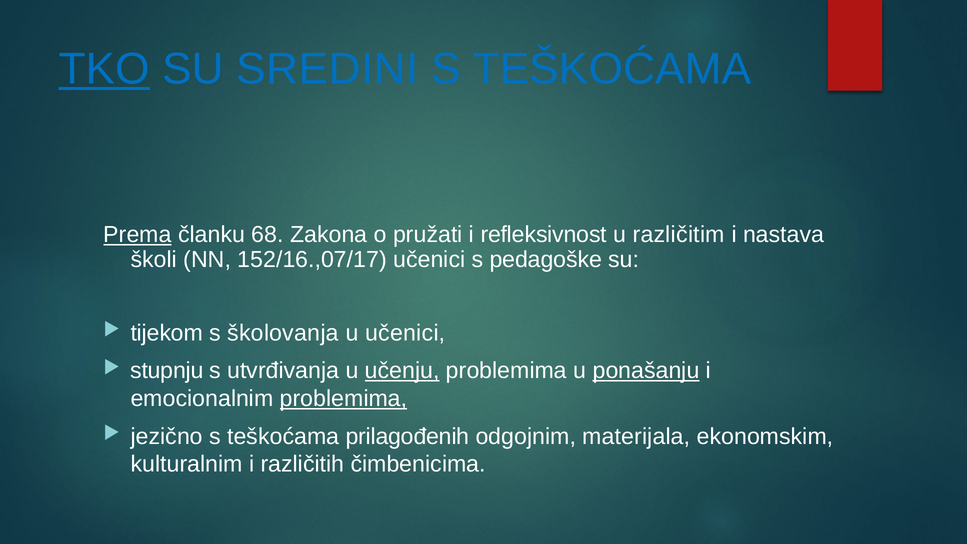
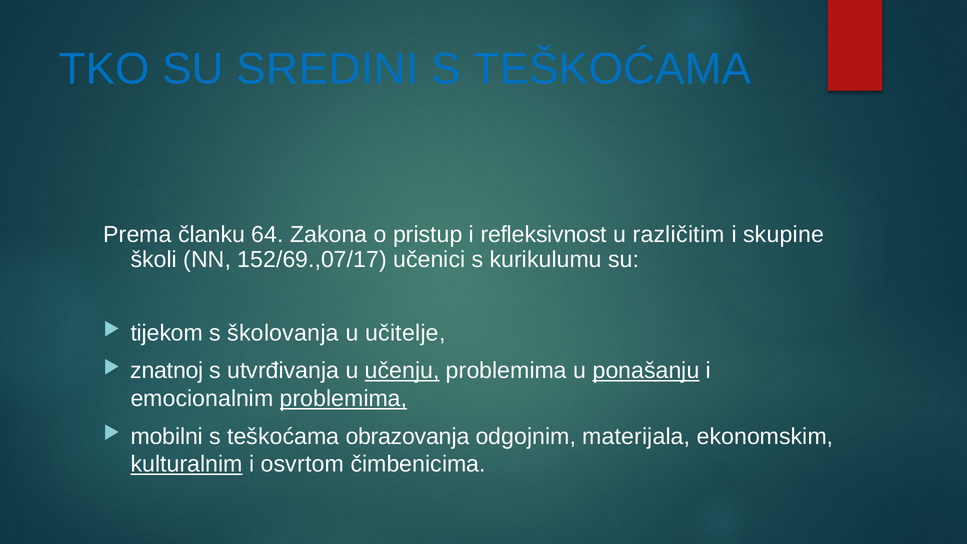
TKO underline: present -> none
Prema underline: present -> none
68: 68 -> 64
pružati: pružati -> pristup
nastava: nastava -> skupine
152/16.,07/17: 152/16.,07/17 -> 152/69.,07/17
pedagoške: pedagoške -> kurikulumu
u učenici: učenici -> učitelje
stupnju: stupnju -> znatnoj
jezično: jezično -> mobilni
prilagođenih: prilagođenih -> obrazovanja
kulturalnim underline: none -> present
različitih: različitih -> osvrtom
